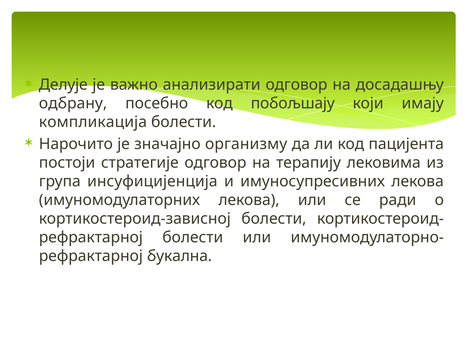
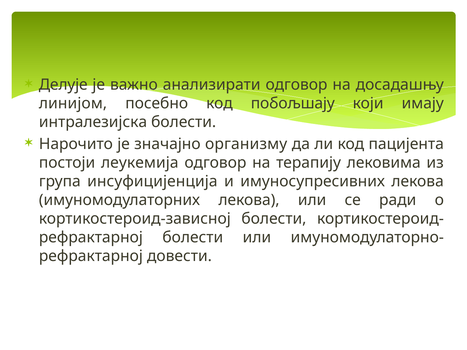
одбрану: одбрану -> линијом
компликација: компликација -> интралезијска
стратегије: стратегије -> леукемија
букална: букална -> довести
